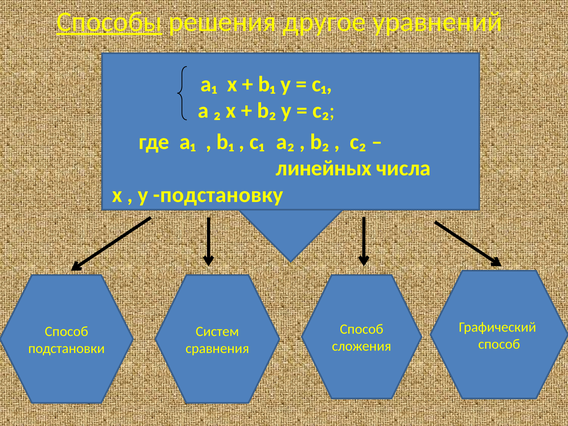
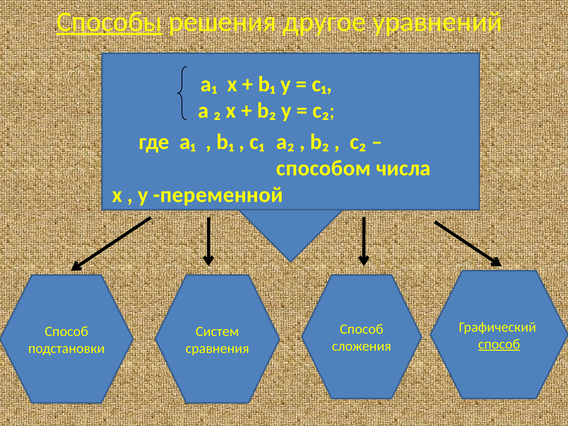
линейных: линейных -> способом
подстановку: подстановку -> переменной
способ at (499, 344) underline: none -> present
